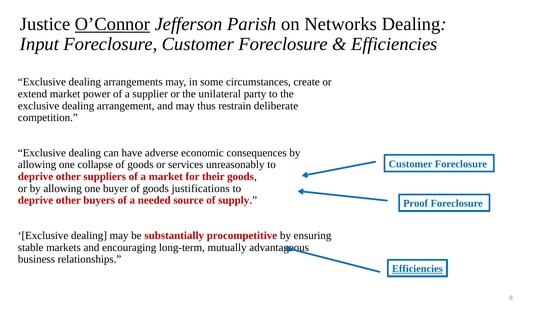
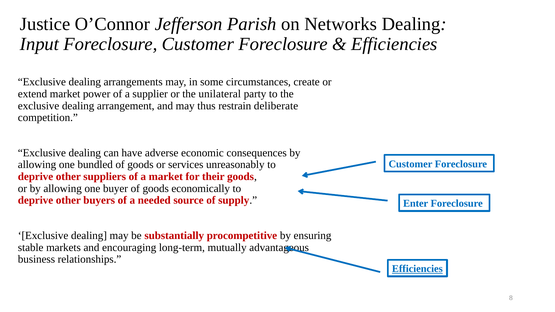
O’Connor underline: present -> none
collapse: collapse -> bundled
justifications: justifications -> economically
Proof: Proof -> Enter
